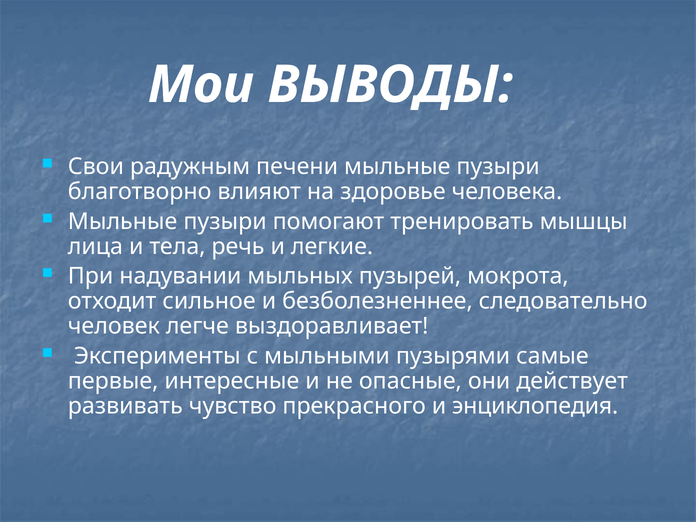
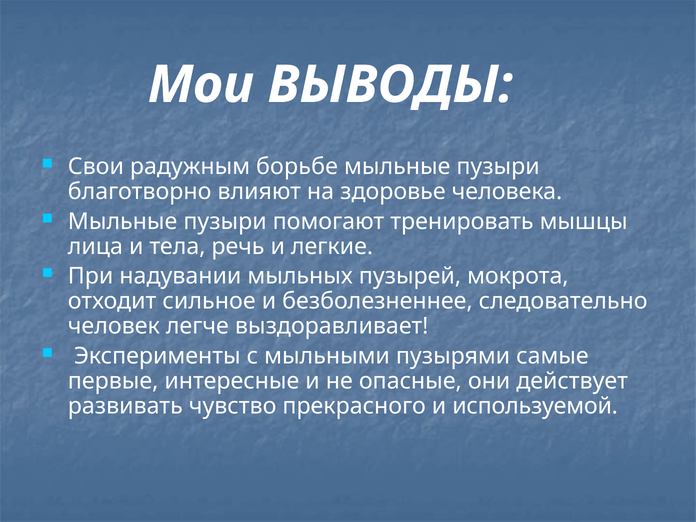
печени: печени -> борьбе
энциклопедия: энциклопедия -> используемой
